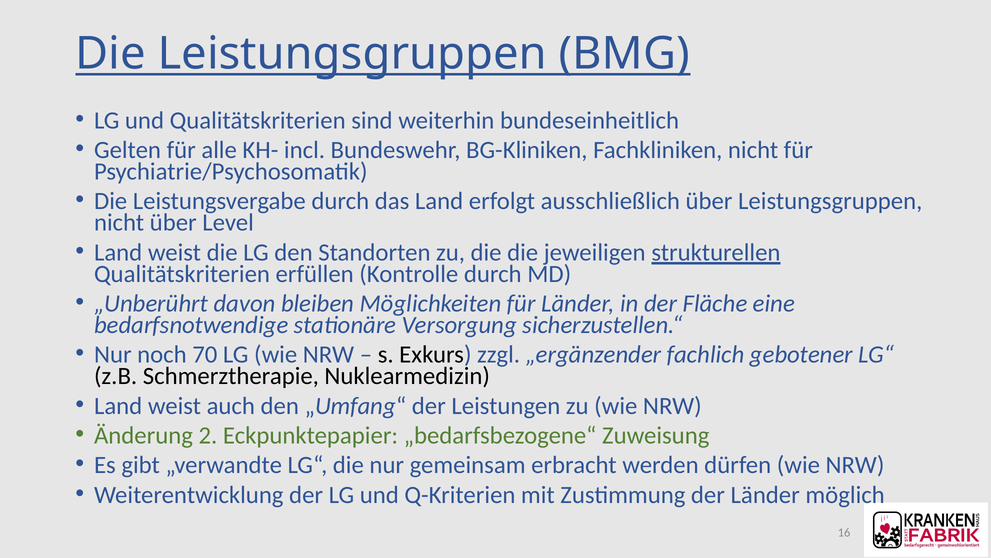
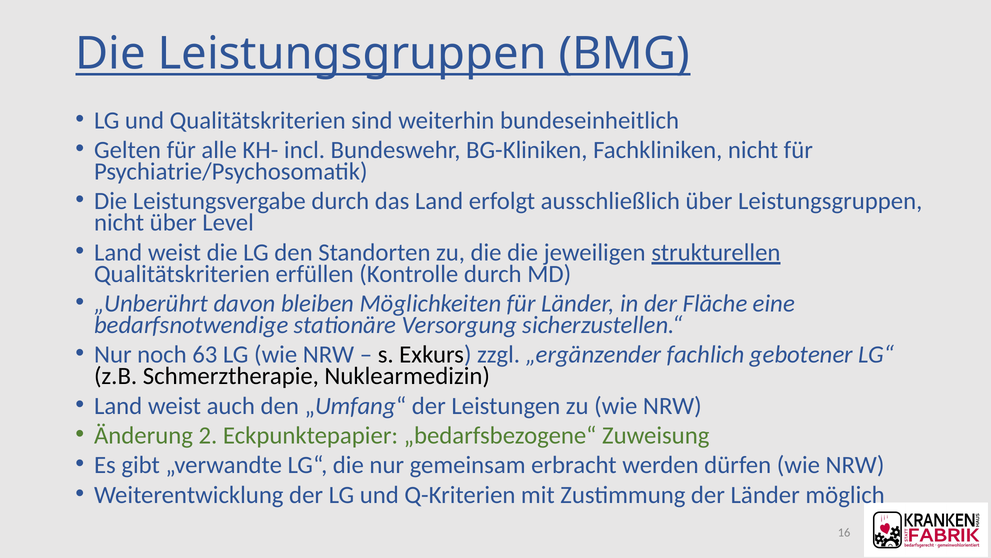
70: 70 -> 63
